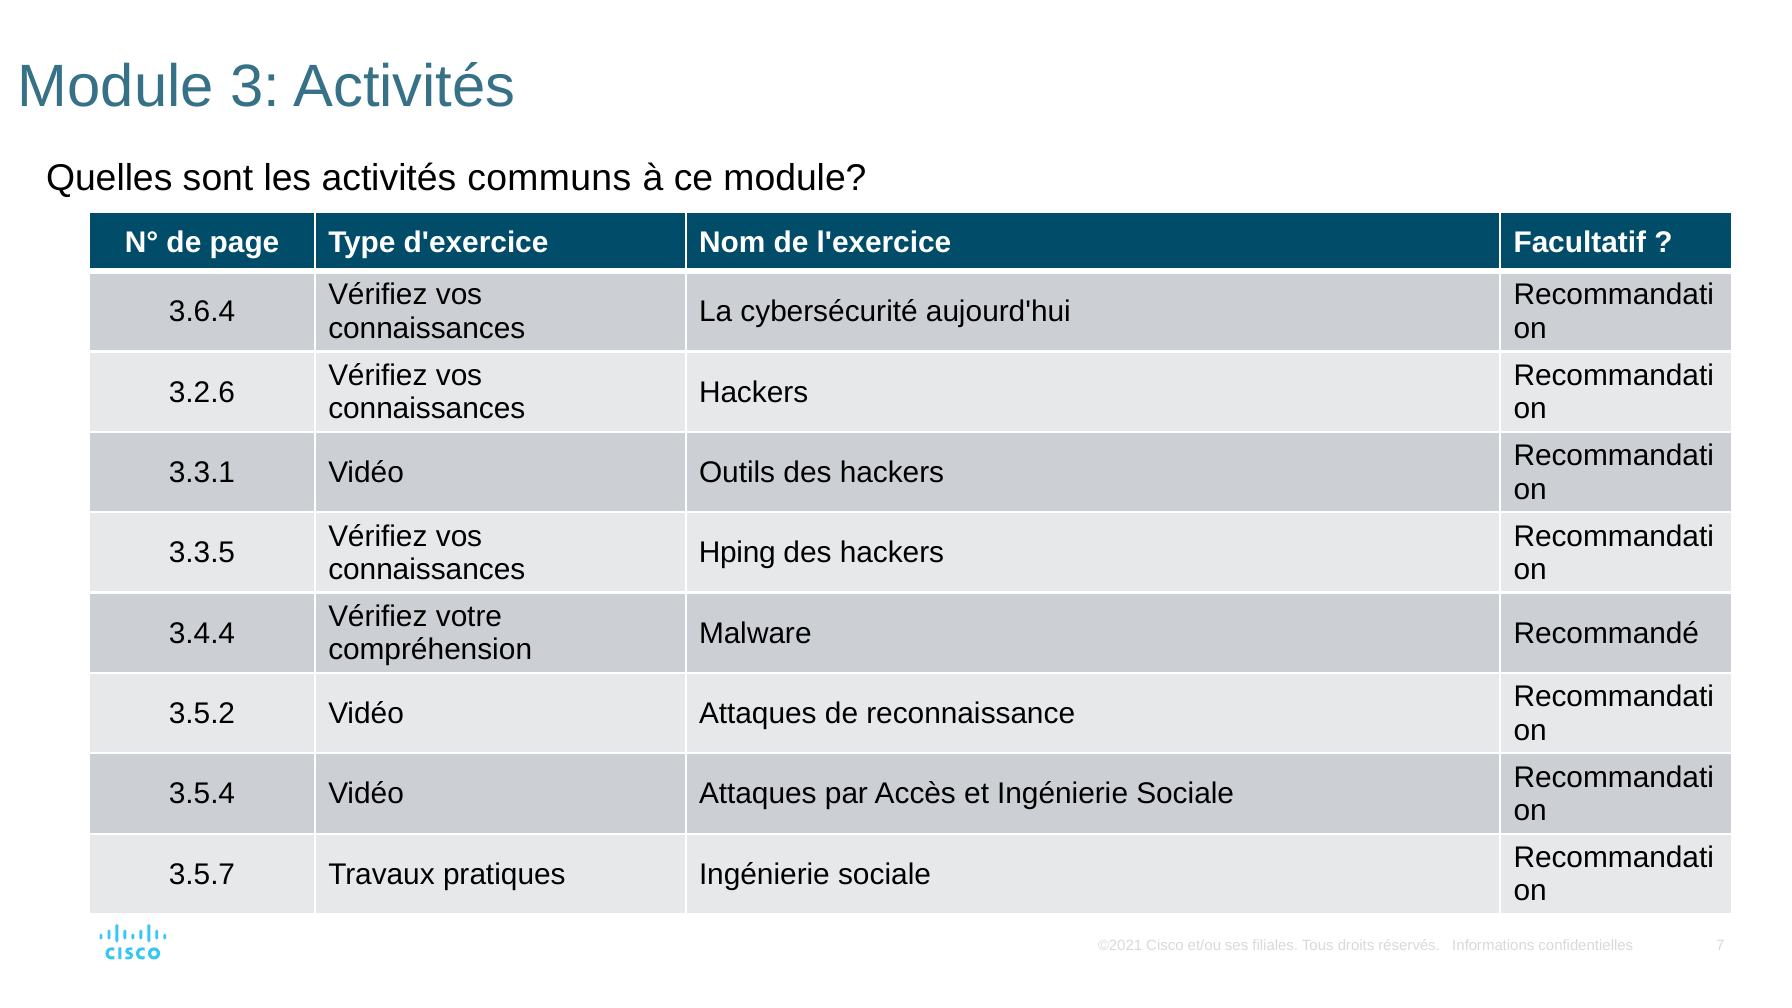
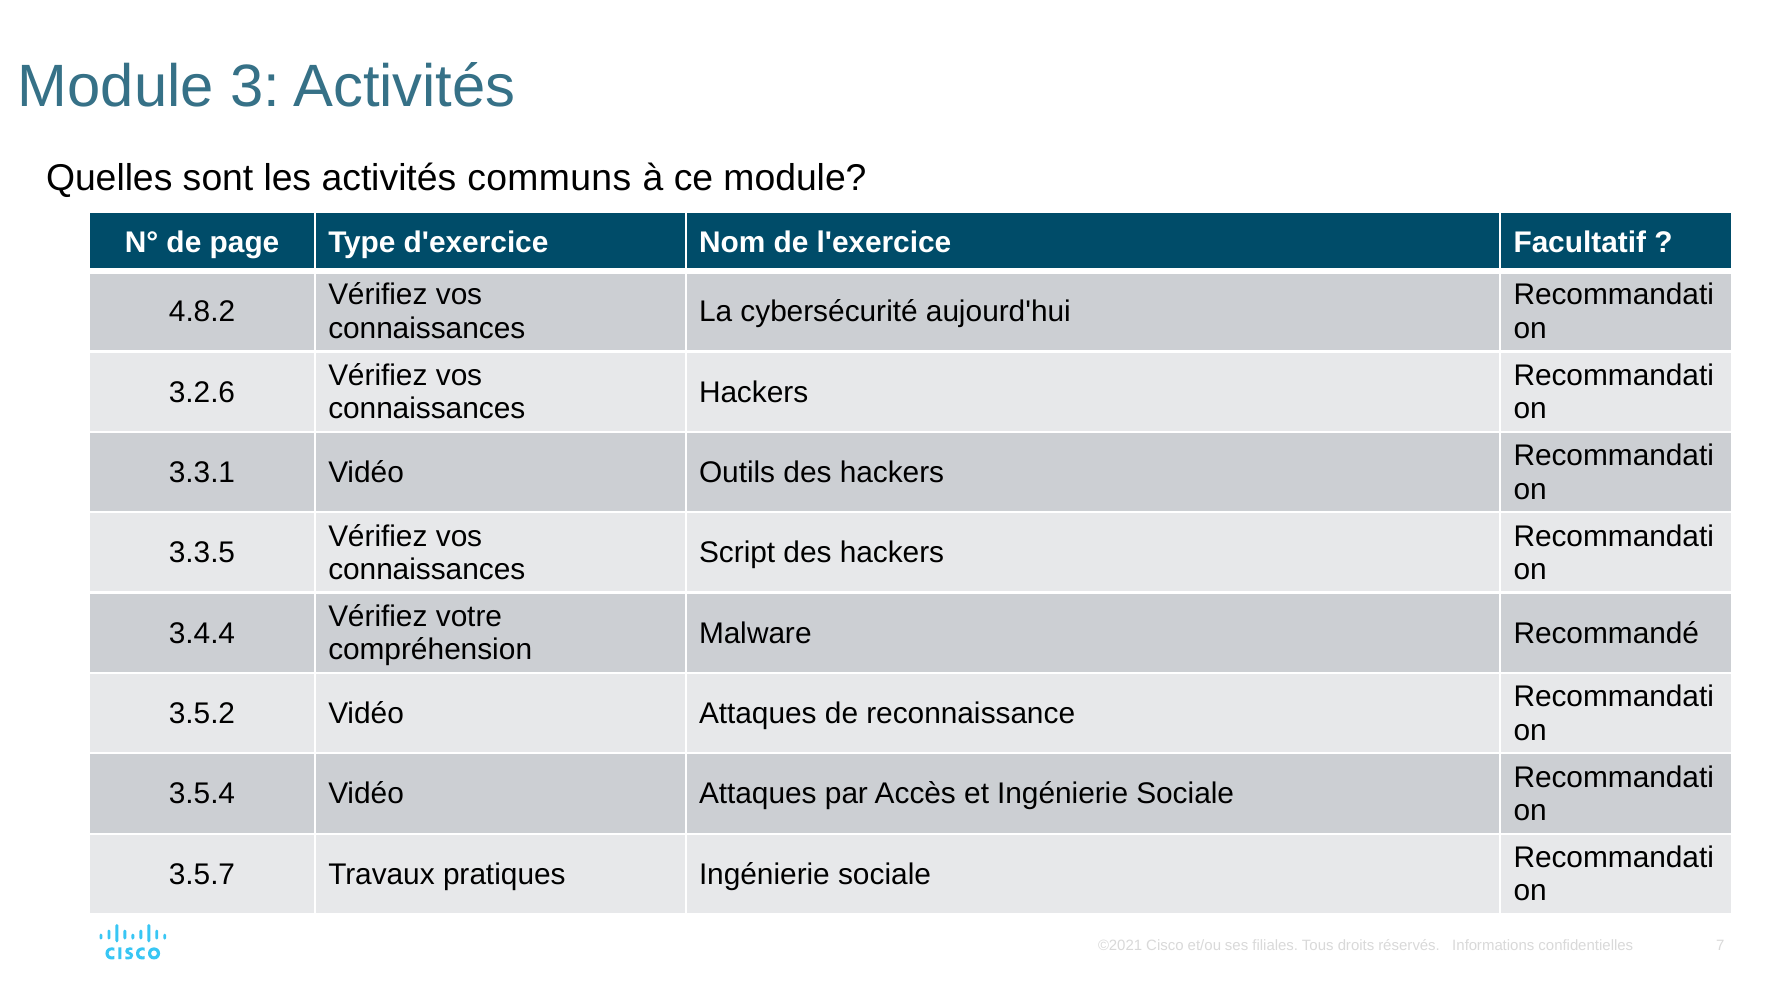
3.6.4: 3.6.4 -> 4.8.2
Hping: Hping -> Script
